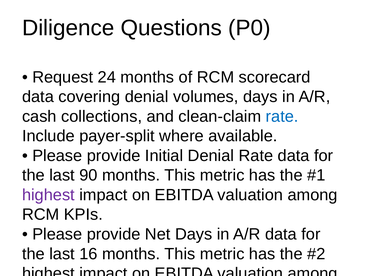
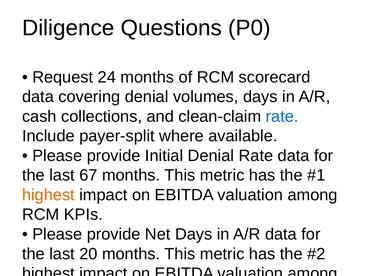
90: 90 -> 67
highest at (48, 195) colour: purple -> orange
16: 16 -> 20
